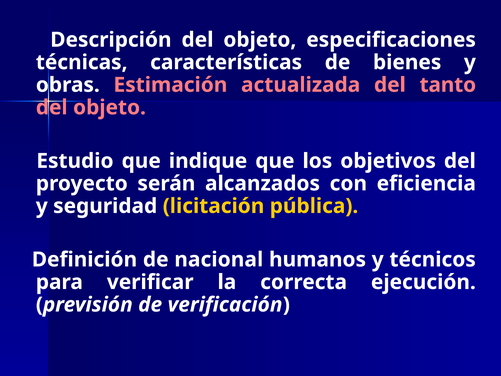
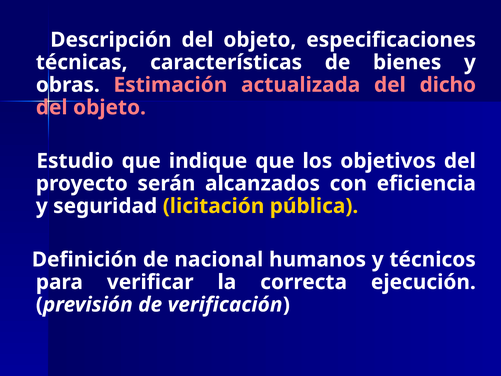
tanto: tanto -> dicho
